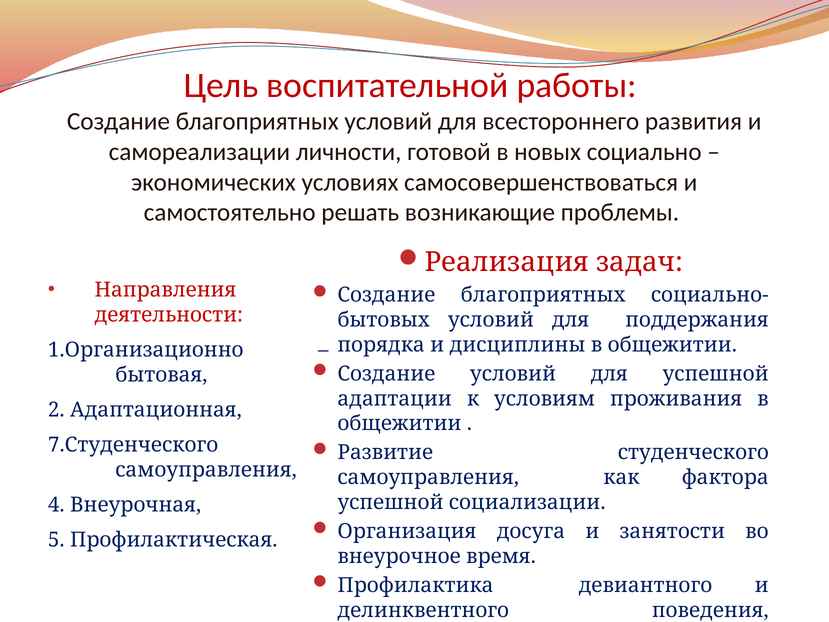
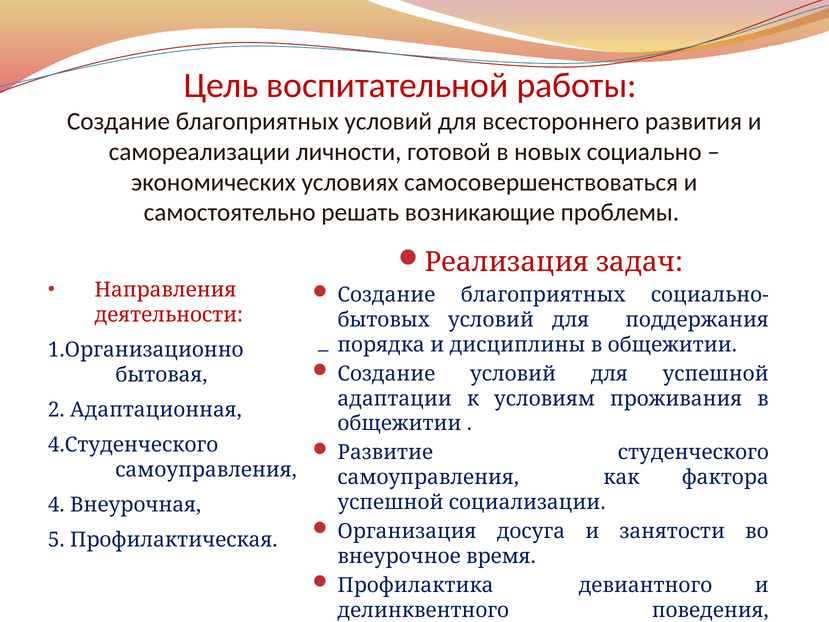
7.Студенческого: 7.Студенческого -> 4.Студенческого
